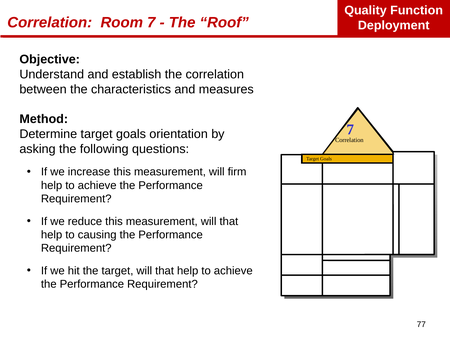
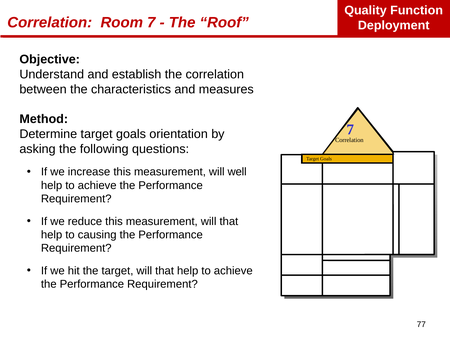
firm: firm -> well
